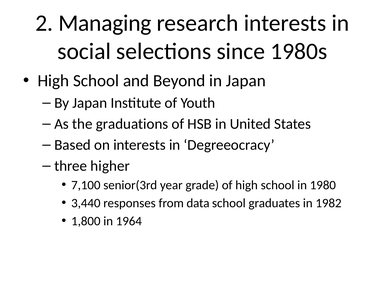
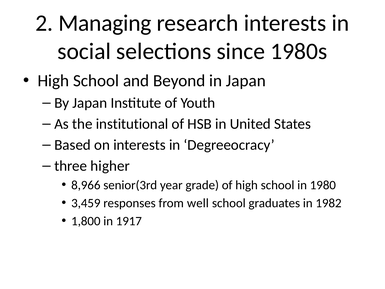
graduations: graduations -> institutional
7,100: 7,100 -> 8,966
3,440: 3,440 -> 3,459
data: data -> well
1964: 1964 -> 1917
